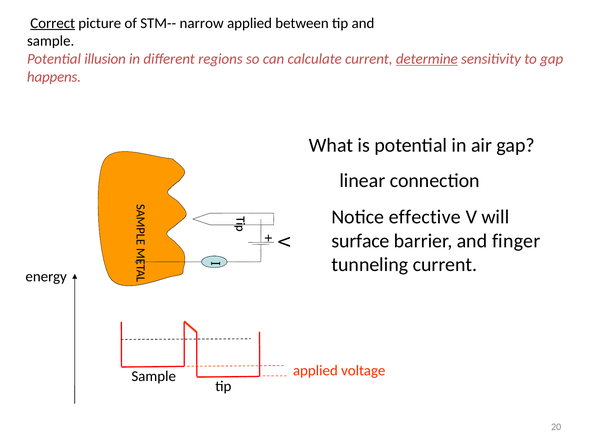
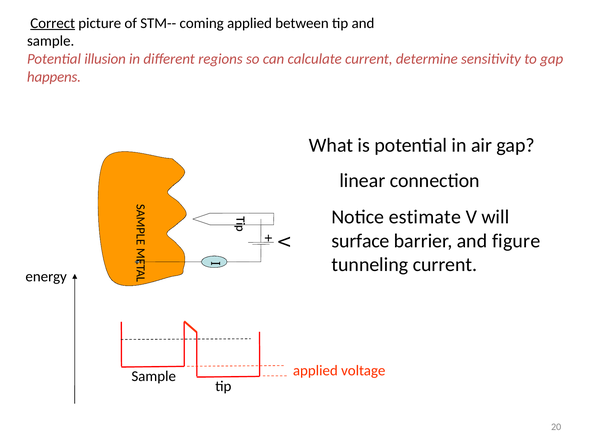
narrow: narrow -> coming
determine underline: present -> none
effective: effective -> estimate
finger: finger -> figure
